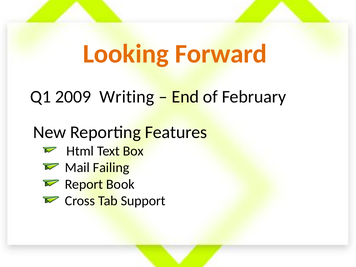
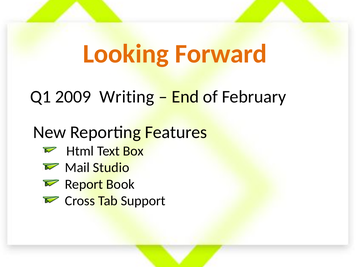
Failing: Failing -> Studio
